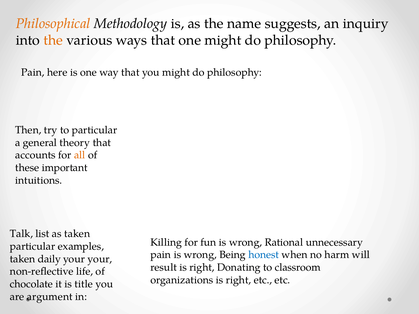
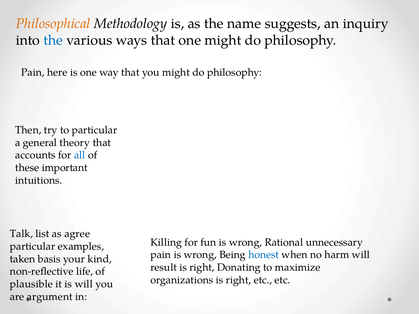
the at (53, 40) colour: orange -> blue
all colour: orange -> blue
as taken: taken -> agree
daily: daily -> basis
your your: your -> kind
classroom: classroom -> maximize
chocolate: chocolate -> plausible
is title: title -> will
